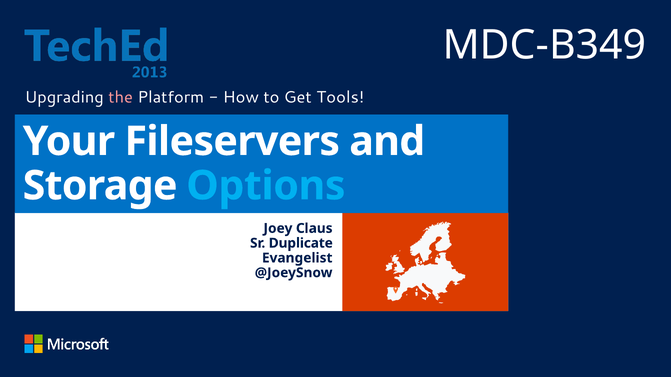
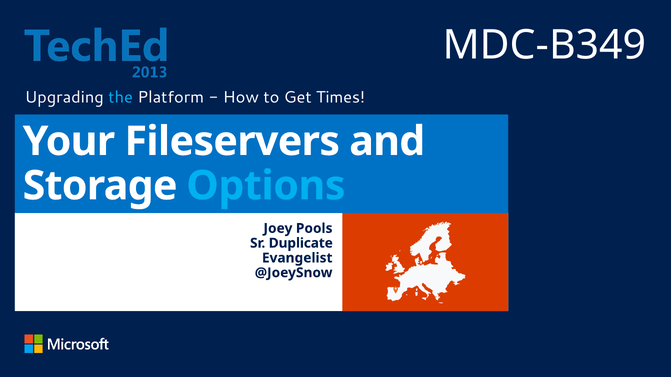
the colour: pink -> light blue
Tools: Tools -> Times
Claus: Claus -> Pools
